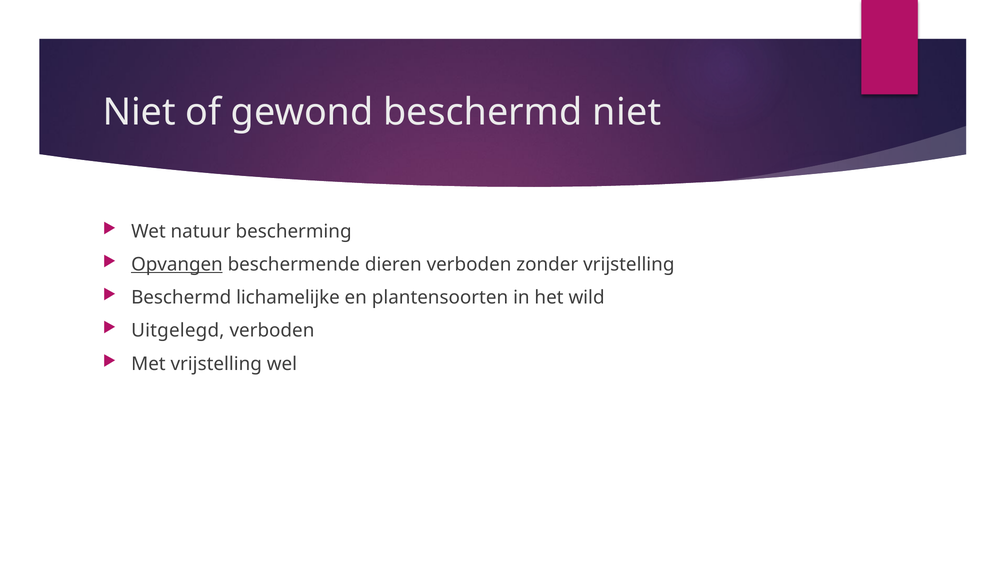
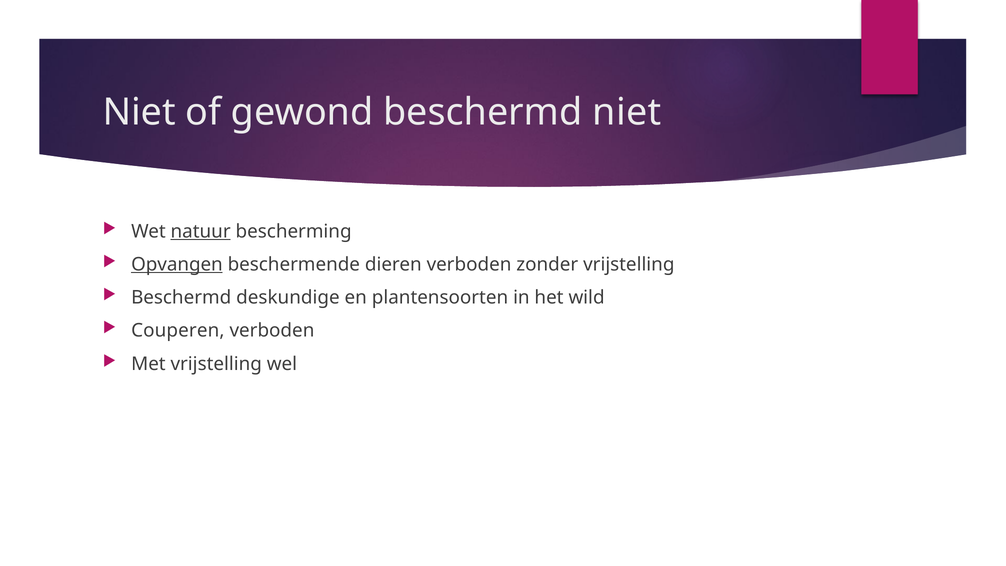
natuur underline: none -> present
lichamelijke: lichamelijke -> deskundige
Uitgelegd: Uitgelegd -> Couperen
